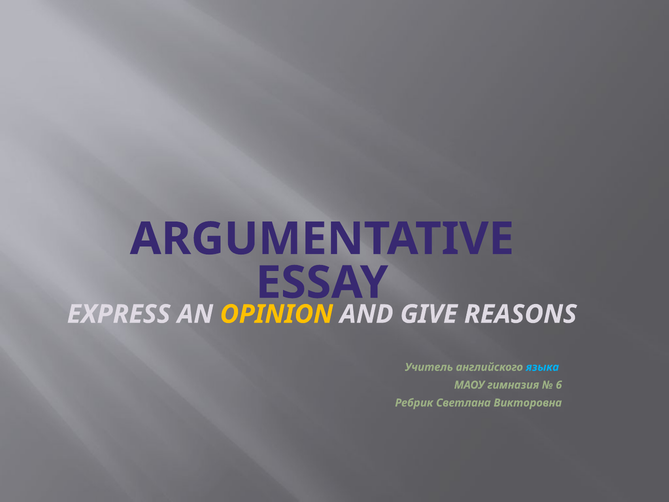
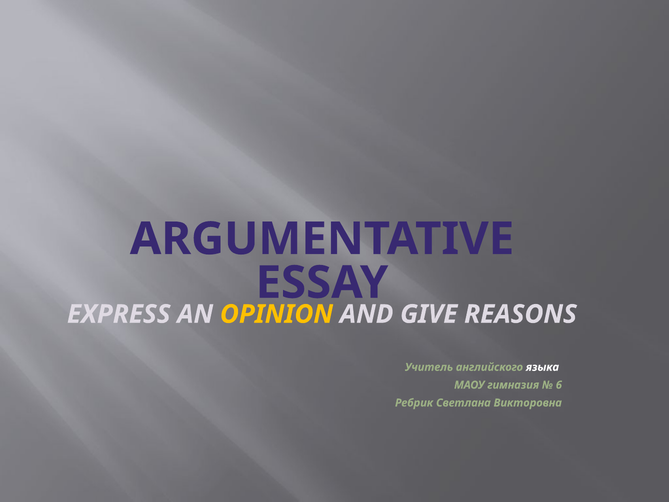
языка colour: light blue -> white
